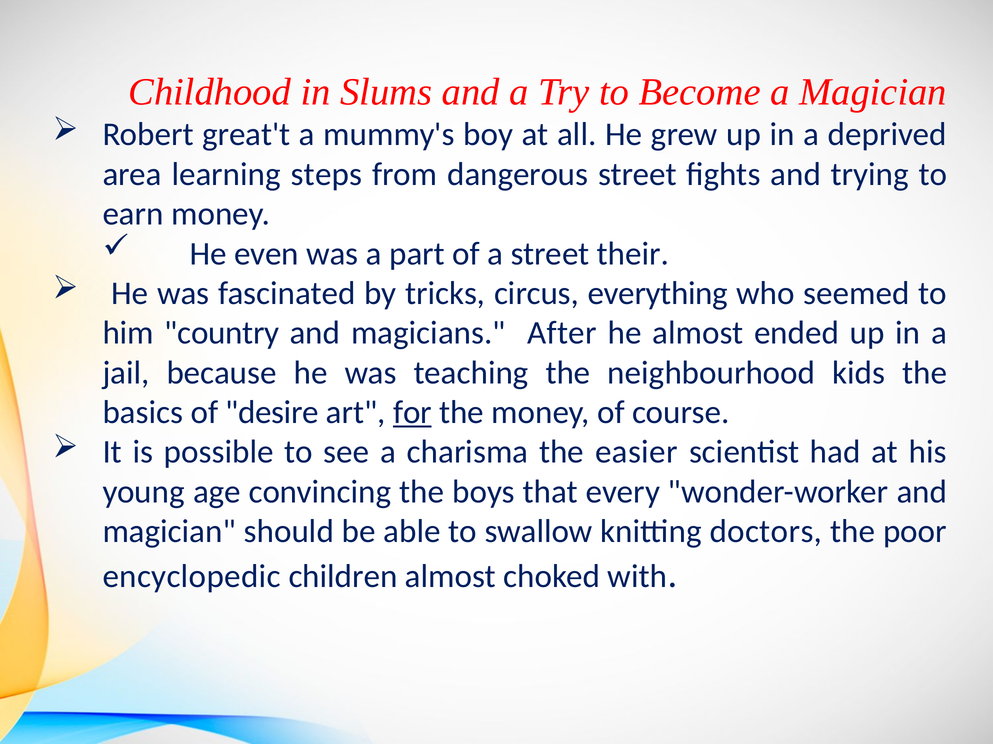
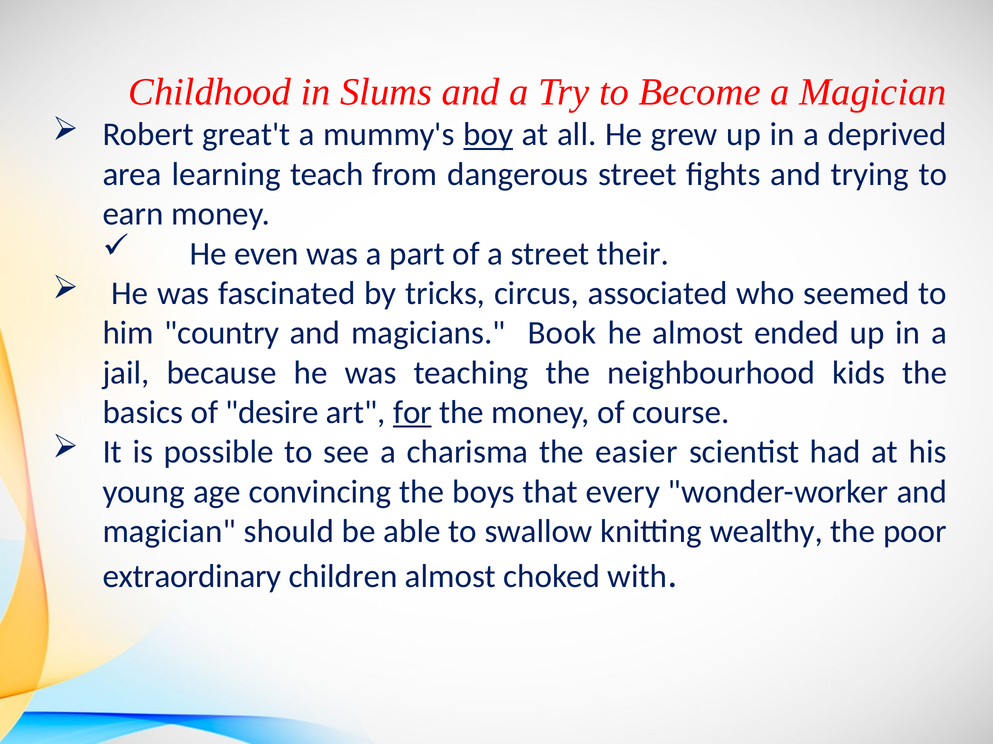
boy underline: none -> present
steps: steps -> teach
everything: everything -> associated
After: After -> Book
doctors: doctors -> wealthy
encyclopedic: encyclopedic -> extraordinary
